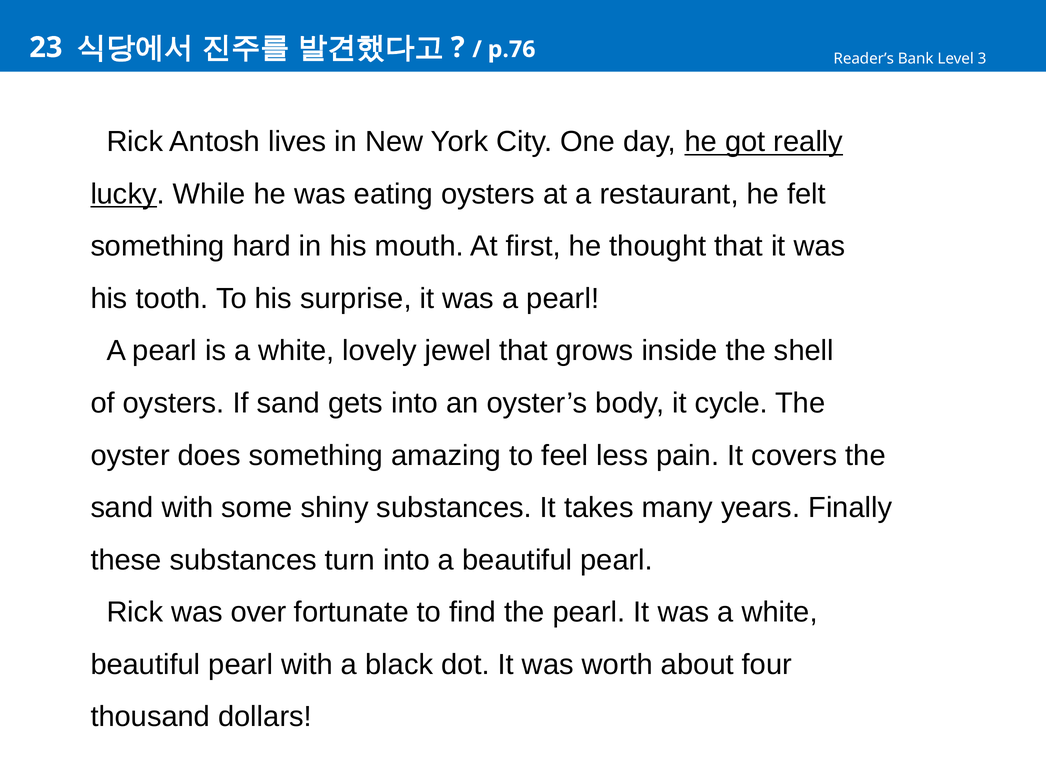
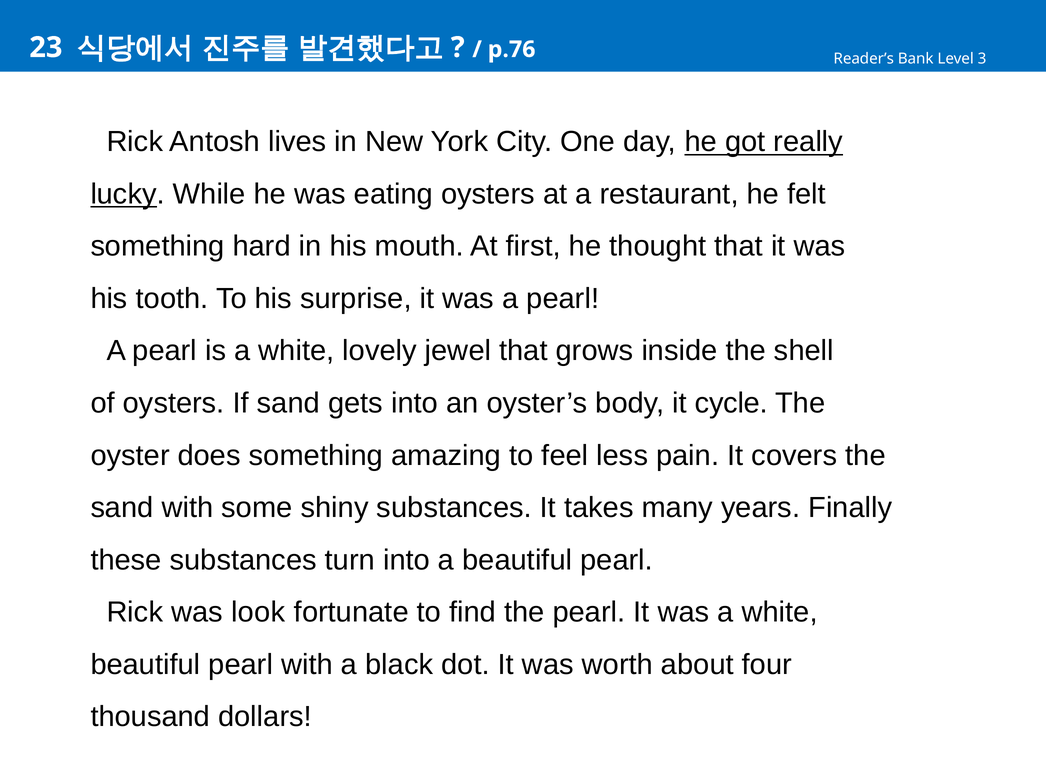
over: over -> look
